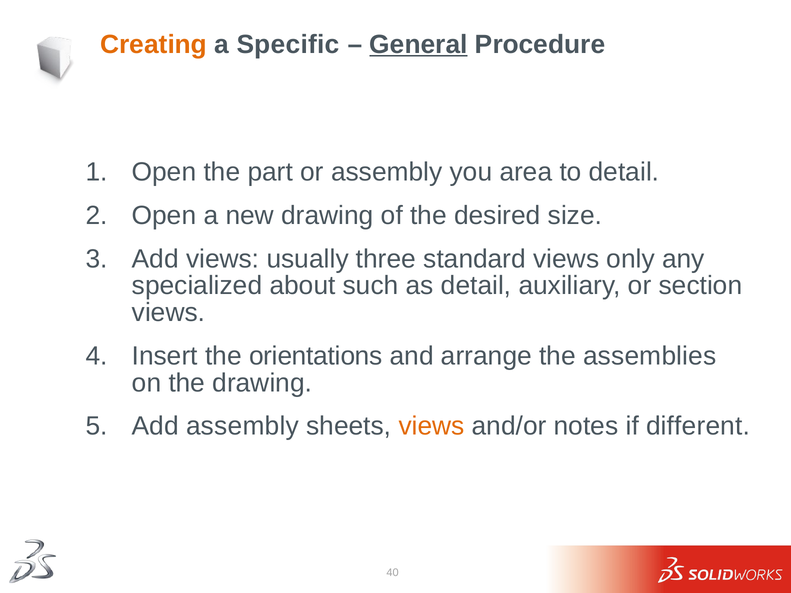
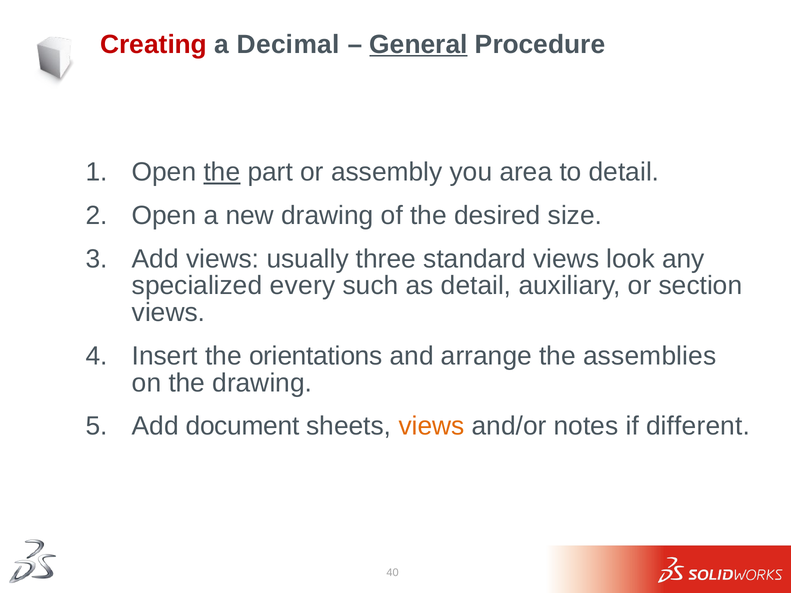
Creating colour: orange -> red
Specific: Specific -> Decimal
the at (222, 172) underline: none -> present
only: only -> look
about: about -> every
Add assembly: assembly -> document
